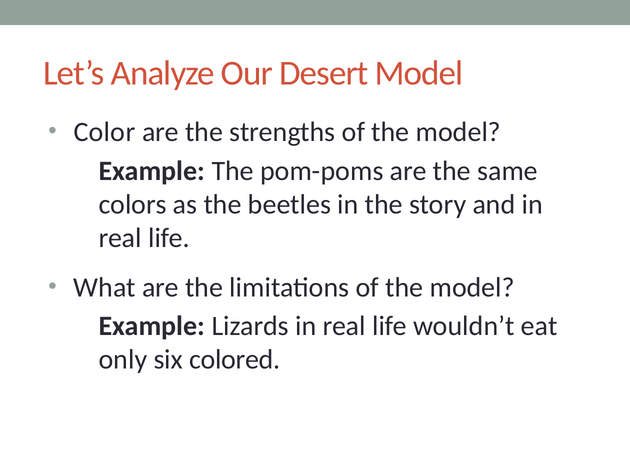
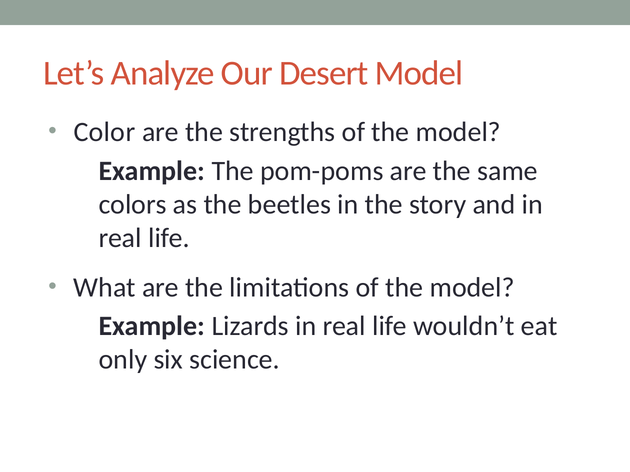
colored: colored -> science
